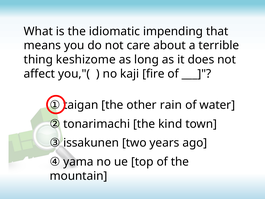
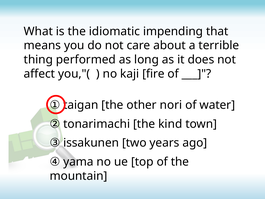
keshizome: keshizome -> performed
rain: rain -> nori
